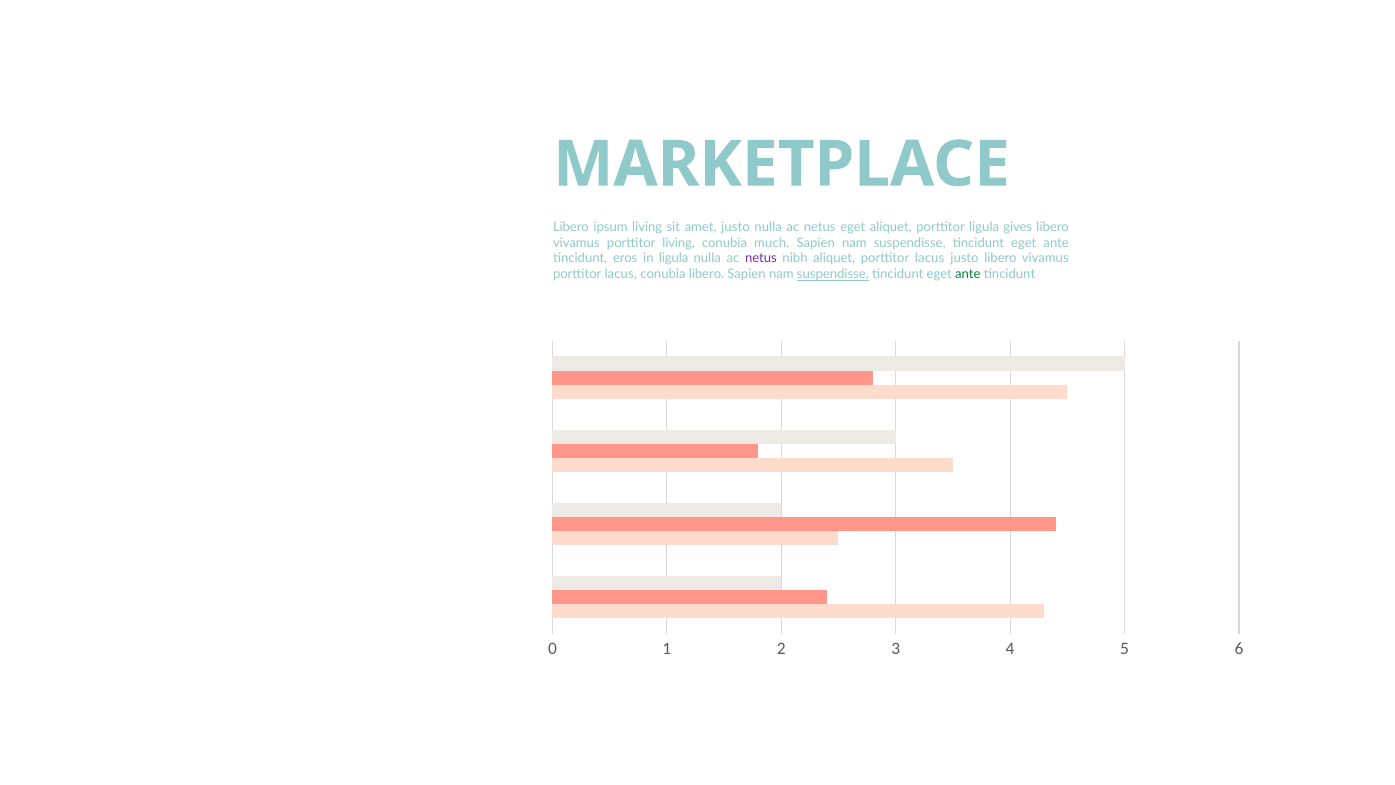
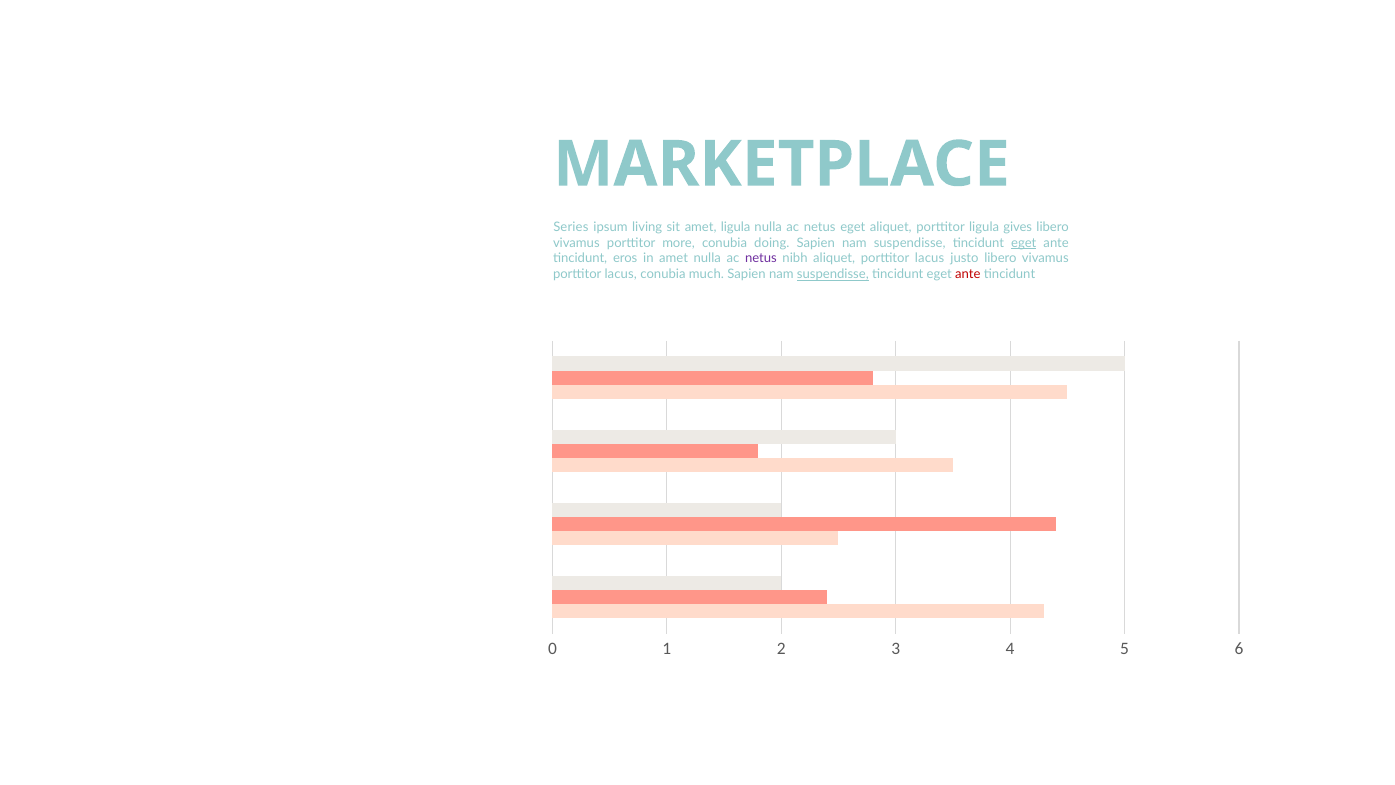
Libero at (571, 227): Libero -> Series
amet justo: justo -> ligula
porttitor living: living -> more
much: much -> doing
eget at (1024, 243) underline: none -> present
in ligula: ligula -> amet
conubia libero: libero -> much
ante at (968, 274) colour: green -> red
